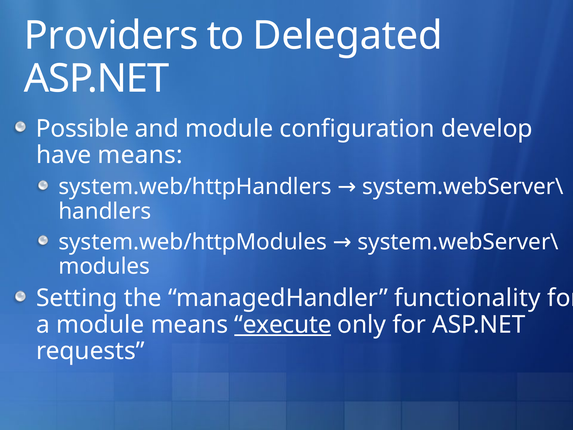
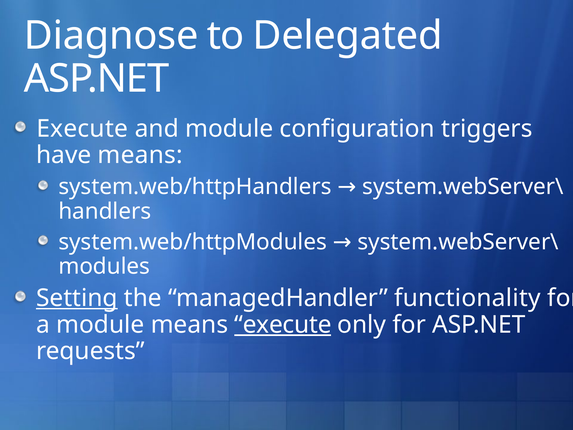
Providers: Providers -> Diagnose
Possible at (82, 128): Possible -> Execute
develop: develop -> triggers
Setting underline: none -> present
